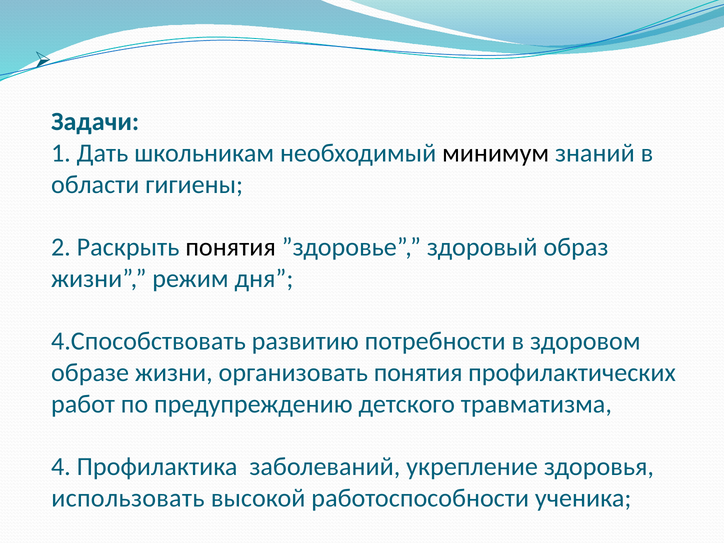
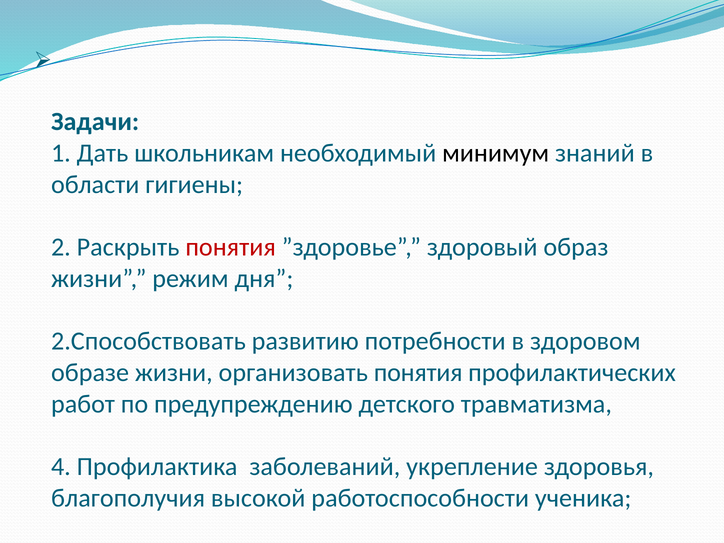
понятия at (231, 247) colour: black -> red
4.Способствовать: 4.Способствовать -> 2.Способствовать
использовать: использовать -> благополучия
